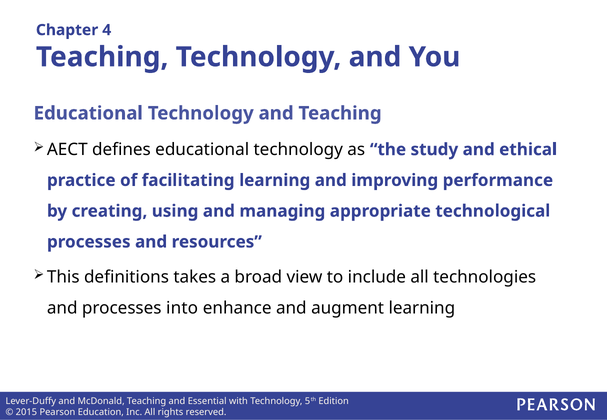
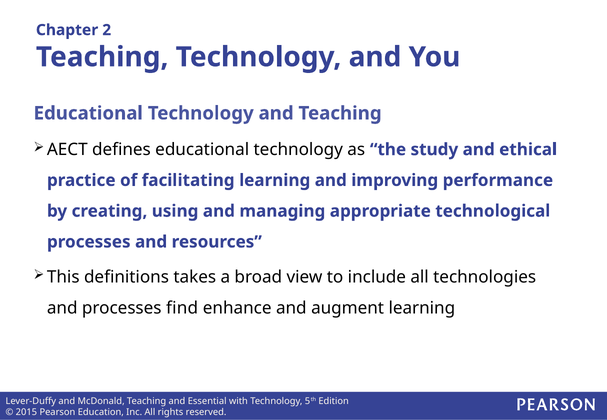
4: 4 -> 2
into: into -> find
